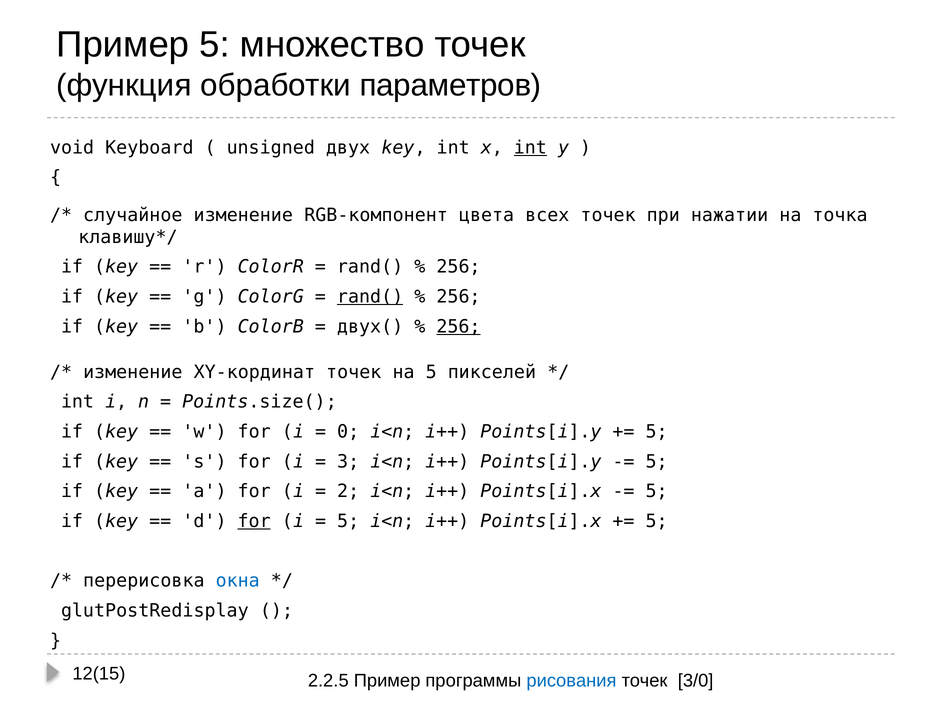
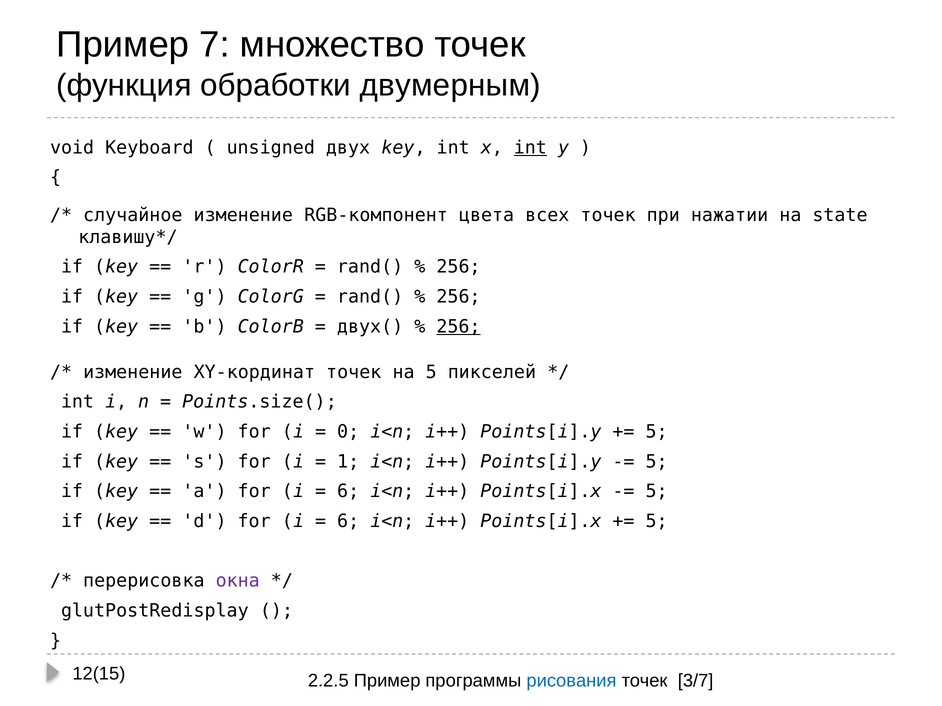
Пример 5: 5 -> 7
параметров: параметров -> двумерным
точка: точка -> state
rand( at (370, 297) underline: present -> none
3: 3 -> 1
2 at (348, 492): 2 -> 6
for at (254, 522) underline: present -> none
5 at (348, 522): 5 -> 6
окна colour: blue -> purple
3/0: 3/0 -> 3/7
